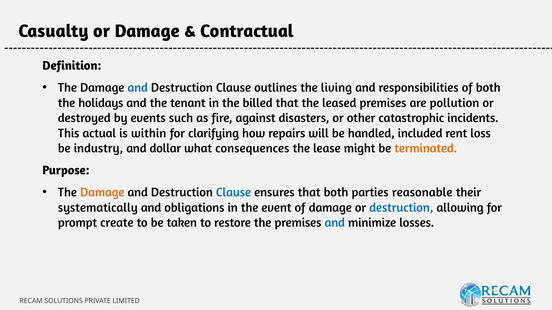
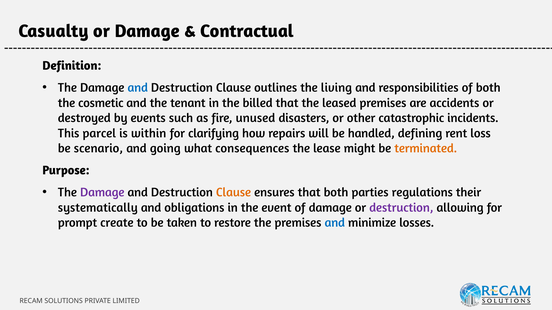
holidays: holidays -> cosmetic
pollution: pollution -> accidents
against: against -> unused
actual: actual -> parcel
included: included -> defining
industry: industry -> scenario
dollar: dollar -> going
Damage at (102, 193) colour: orange -> purple
Clause at (234, 193) colour: blue -> orange
reasonable: reasonable -> regulations
destruction at (401, 208) colour: blue -> purple
